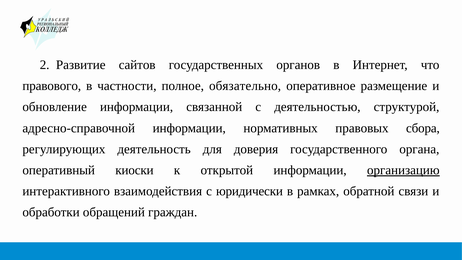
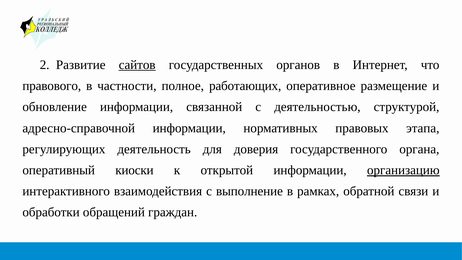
сайтов underline: none -> present
обязательно: обязательно -> работающих
сбора: сбора -> этапа
юридически: юридически -> выполнение
